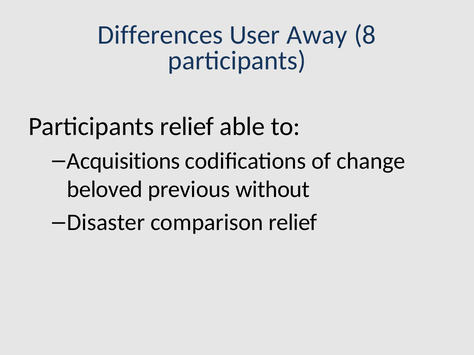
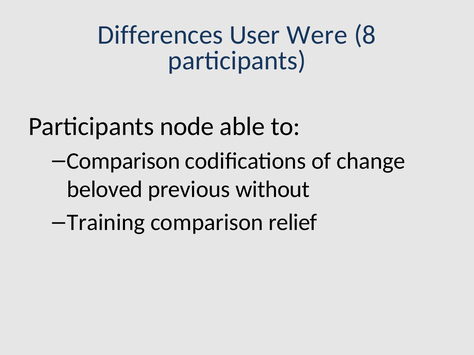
Away: Away -> Were
Participants relief: relief -> node
Acquisitions at (123, 161): Acquisitions -> Comparison
Disaster: Disaster -> Training
